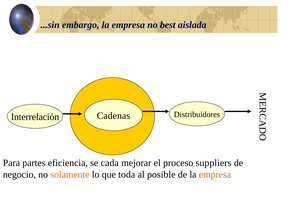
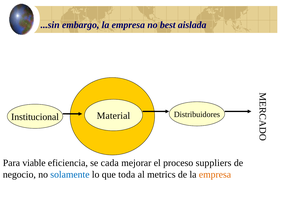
Cadenas: Cadenas -> Material
Interrelación: Interrelación -> Institucional
partes: partes -> viable
solamente colour: orange -> blue
posible: posible -> metrics
